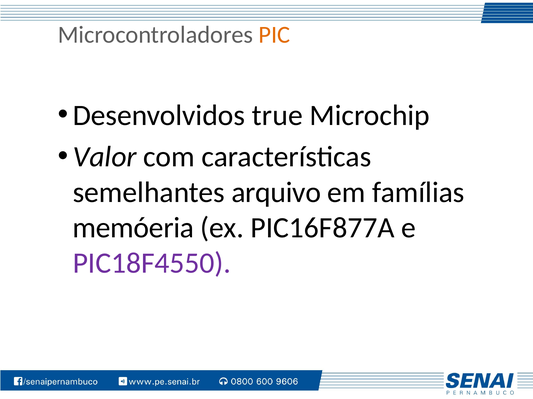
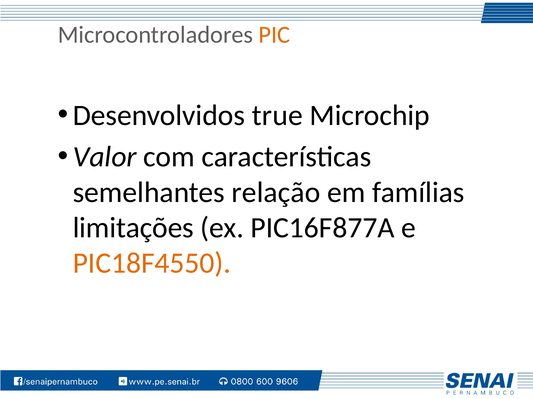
arquivo: arquivo -> relação
memóeria: memóeria -> limitações
PIC18F4550 colour: purple -> orange
